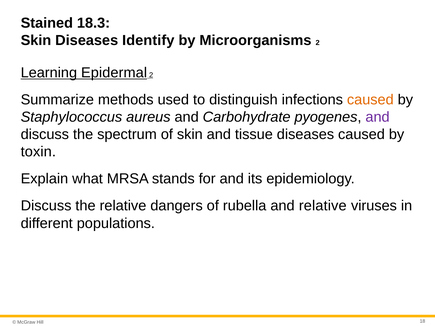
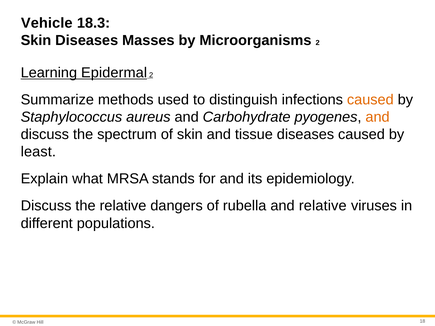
Stained: Stained -> Vehicle
Identify: Identify -> Masses
and at (378, 117) colour: purple -> orange
toxin: toxin -> least
